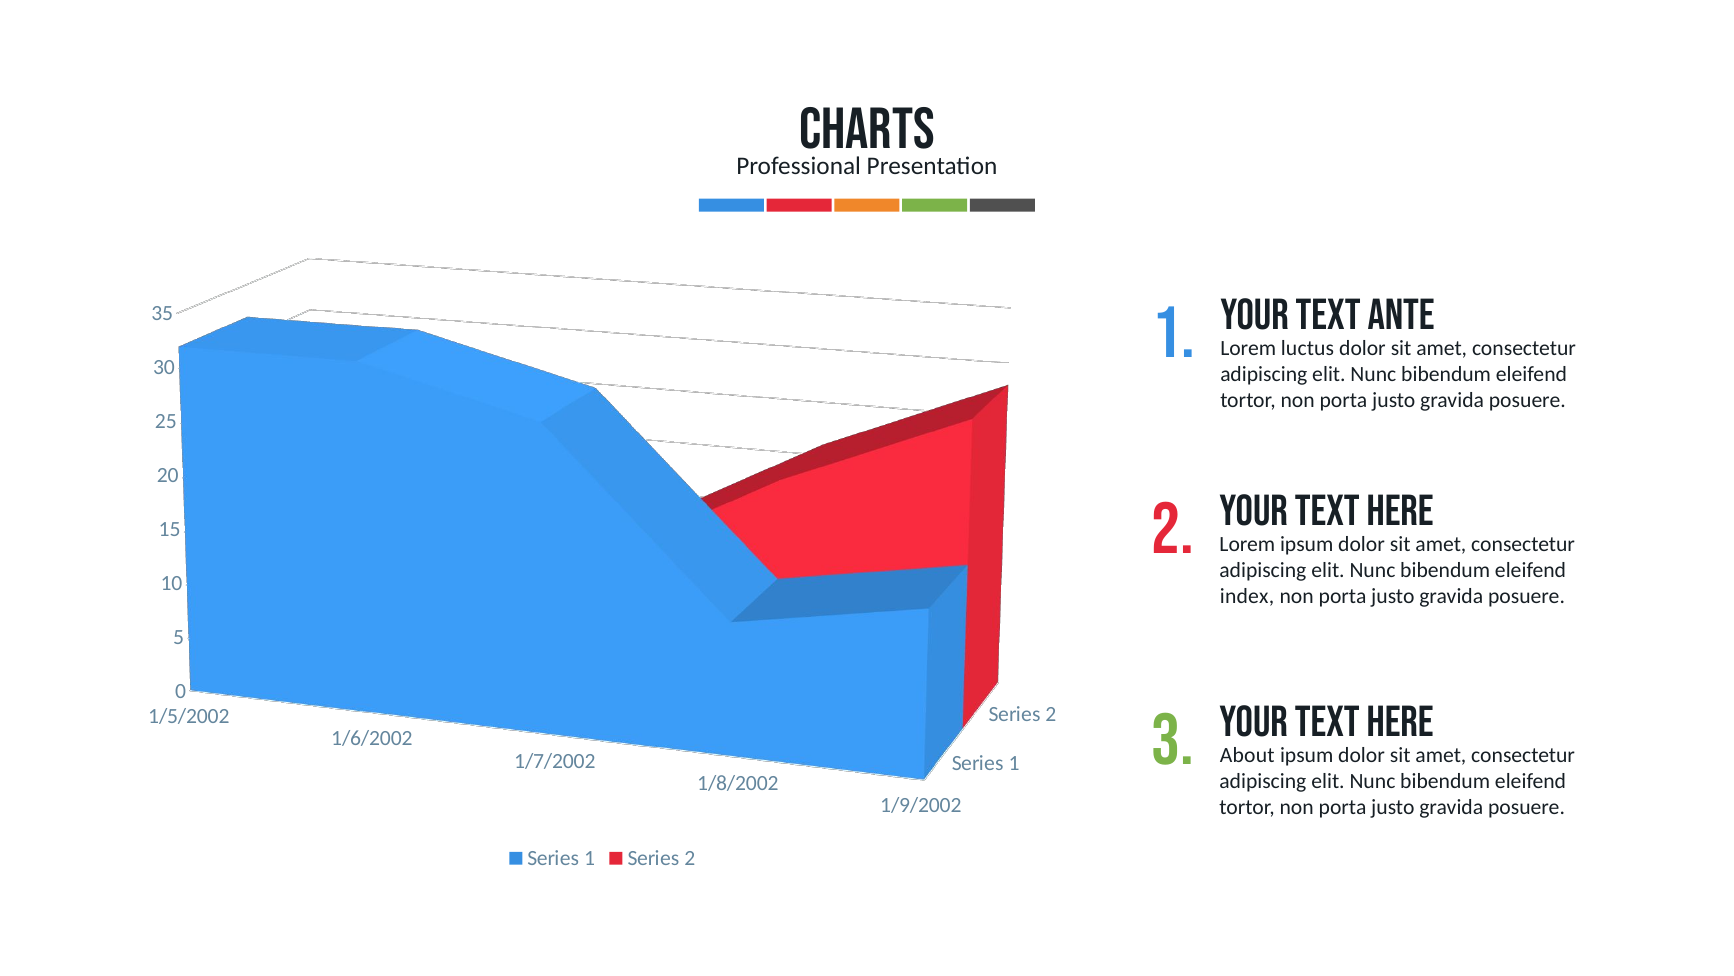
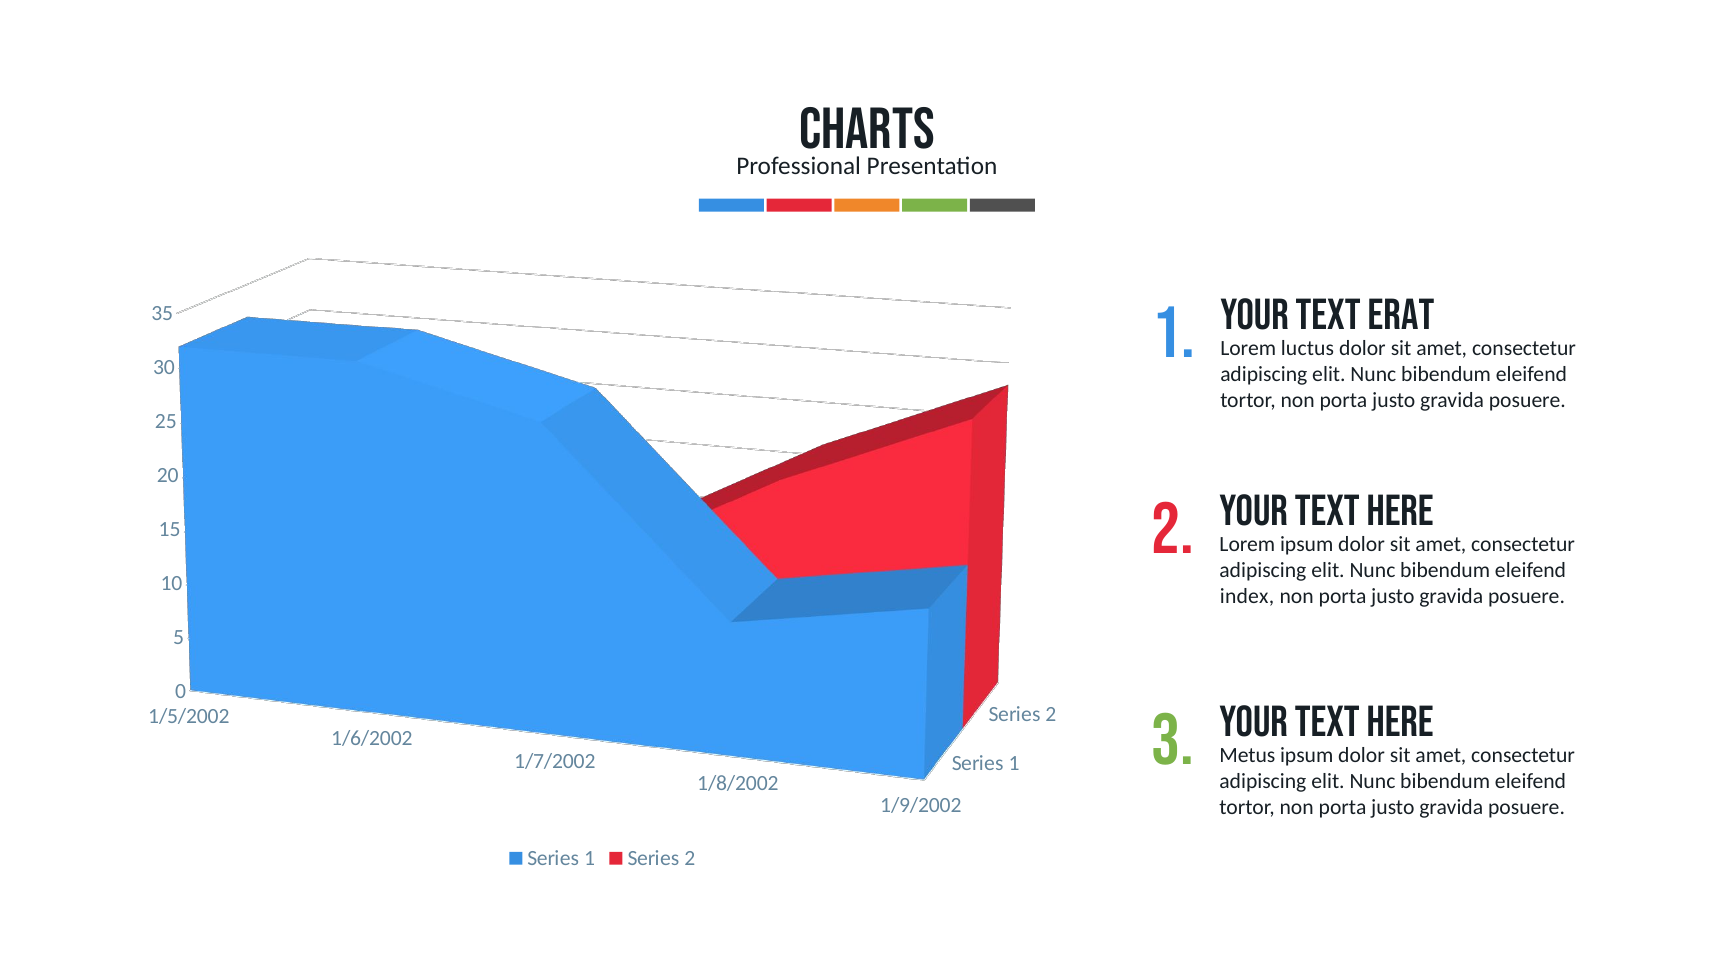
ante: ante -> erat
About: About -> Metus
